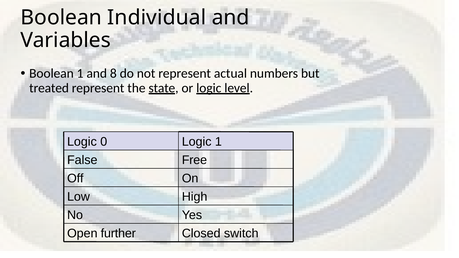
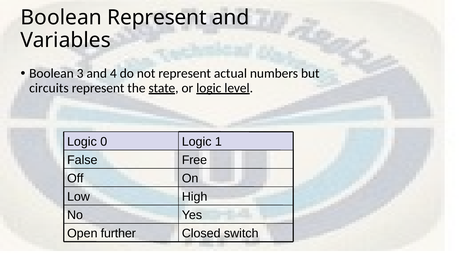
Boolean Individual: Individual -> Represent
Boolean 1: 1 -> 3
8: 8 -> 4
treated: treated -> circuits
